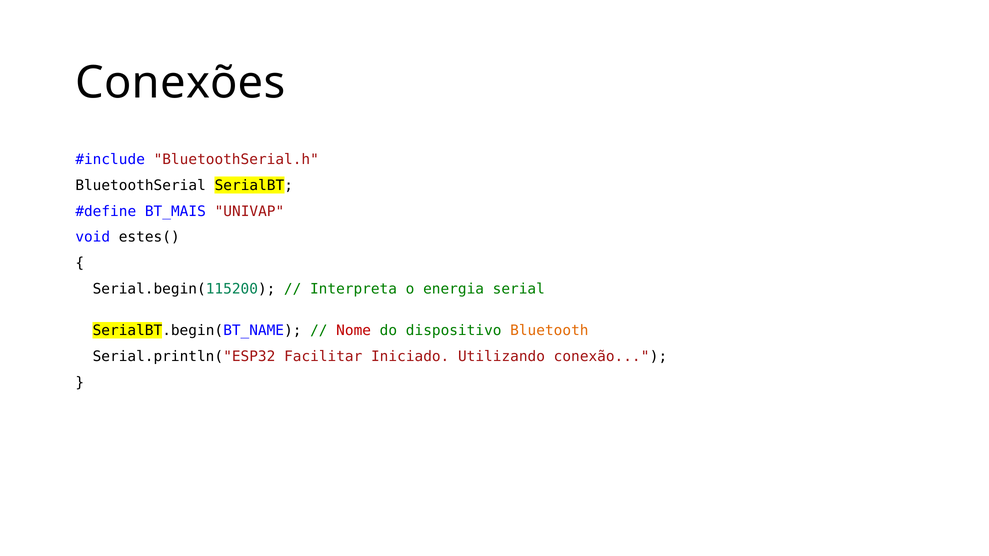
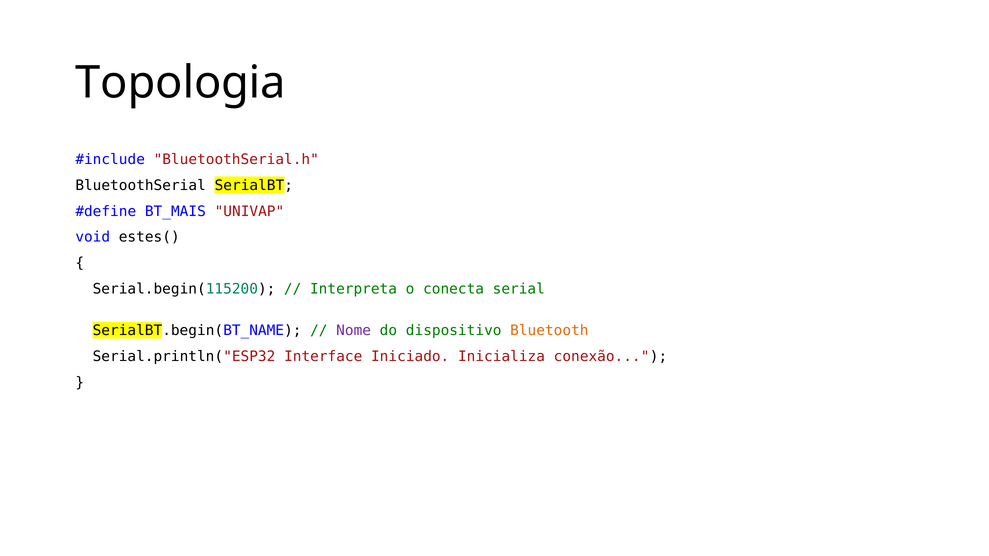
Conexões: Conexões -> Topologia
energia: energia -> conecta
Nome colour: red -> purple
Facilitar: Facilitar -> Interface
Utilizando: Utilizando -> Inicializa
